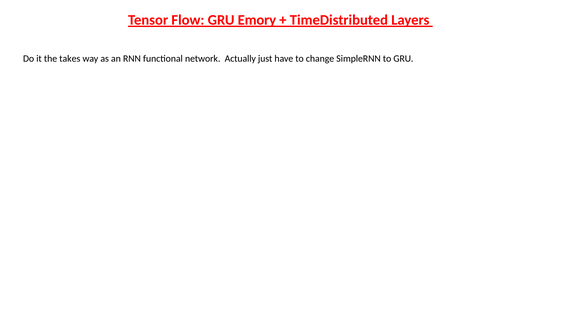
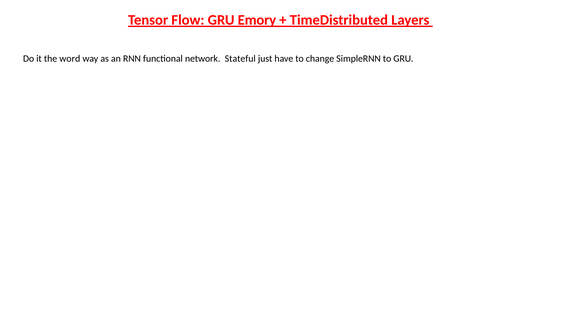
takes: takes -> word
Actually: Actually -> Stateful
